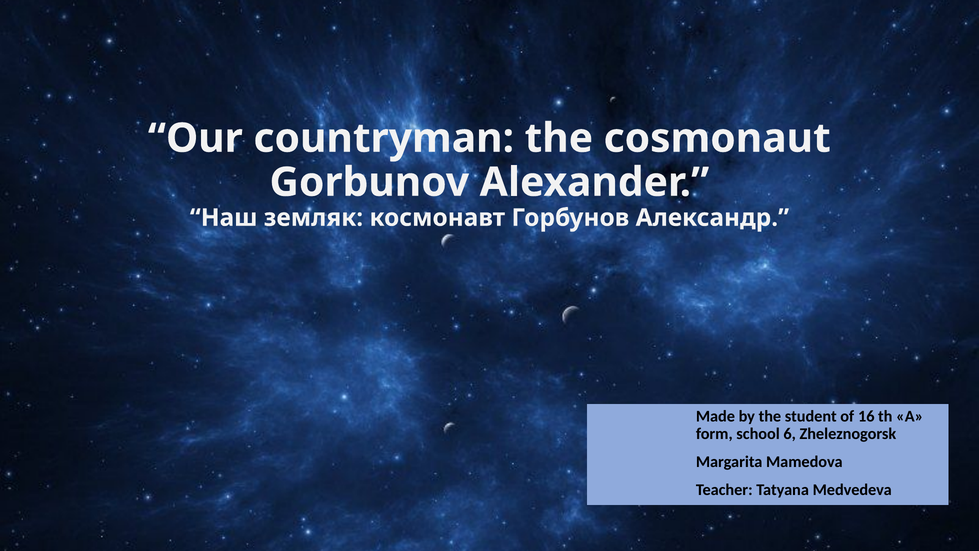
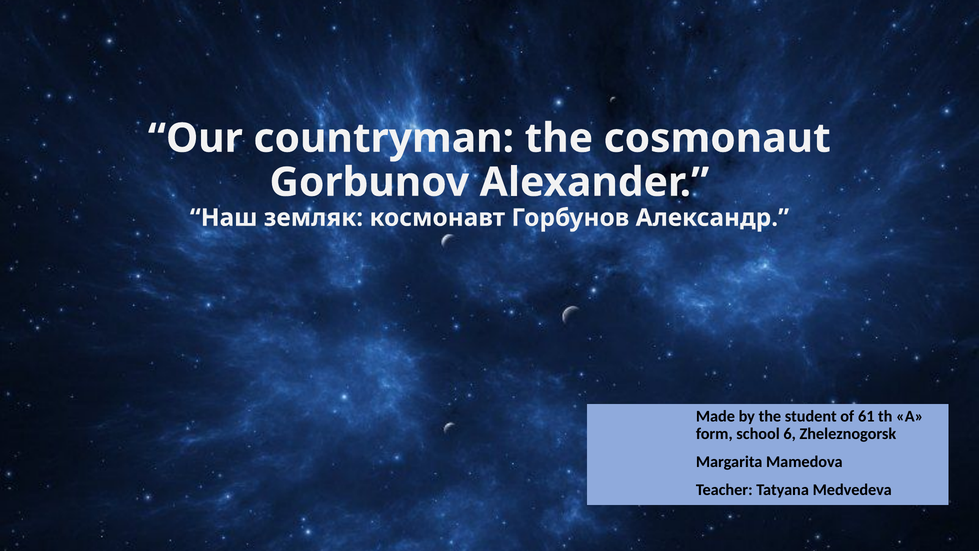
16: 16 -> 61
